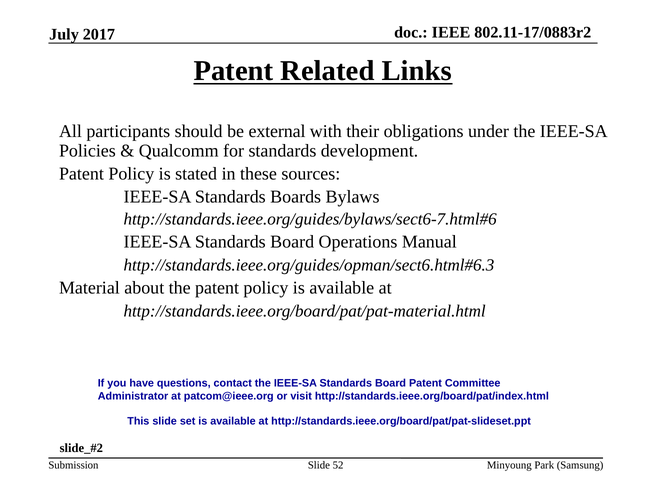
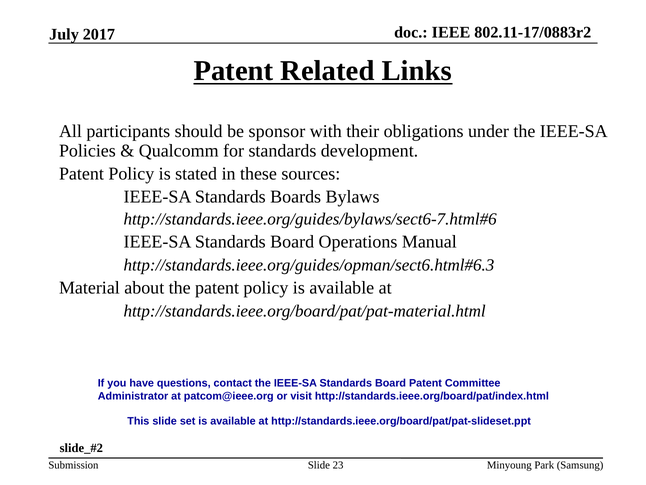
external: external -> sponsor
52: 52 -> 23
